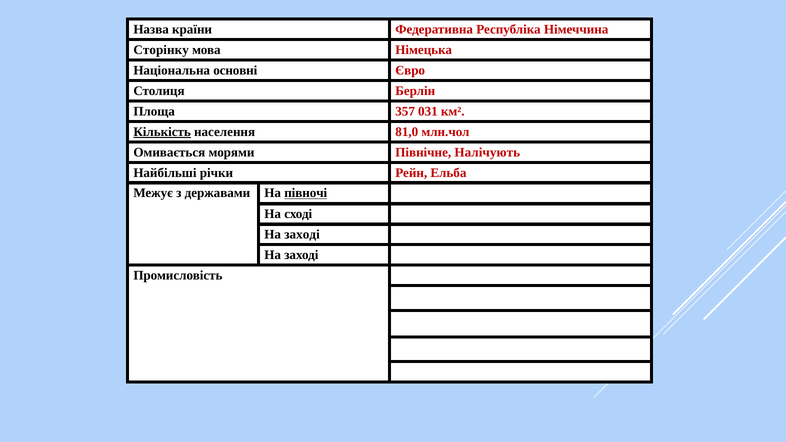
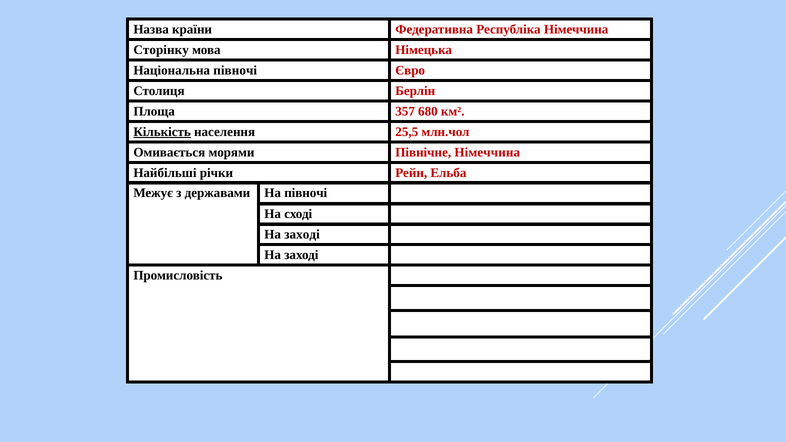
Національна основні: основні -> півночі
031: 031 -> 680
81,0: 81,0 -> 25,5
Північне Налічують: Налічують -> Німеччина
півночі at (306, 193) underline: present -> none
